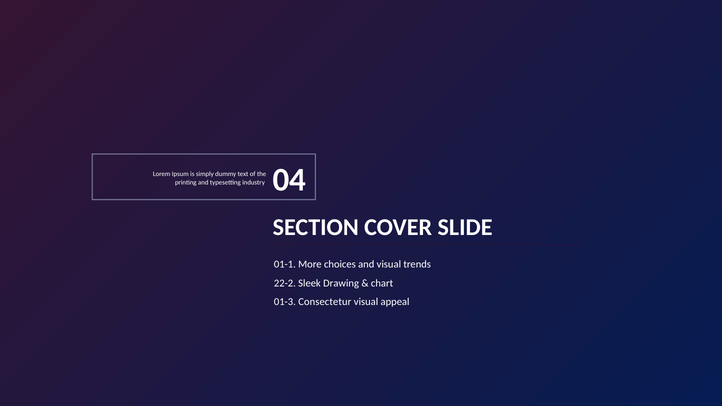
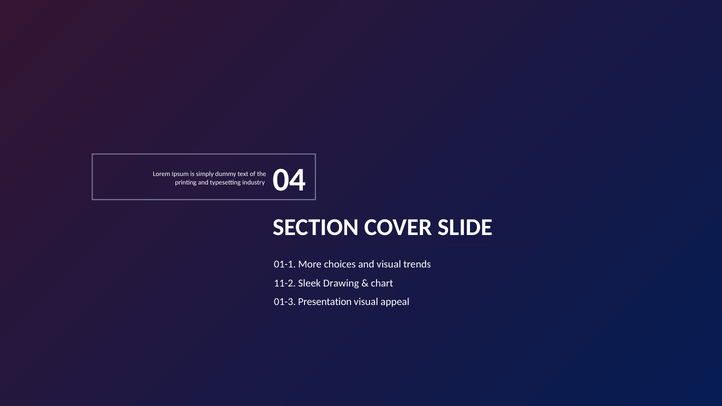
22-2: 22-2 -> 11-2
Consectetur: Consectetur -> Presentation
